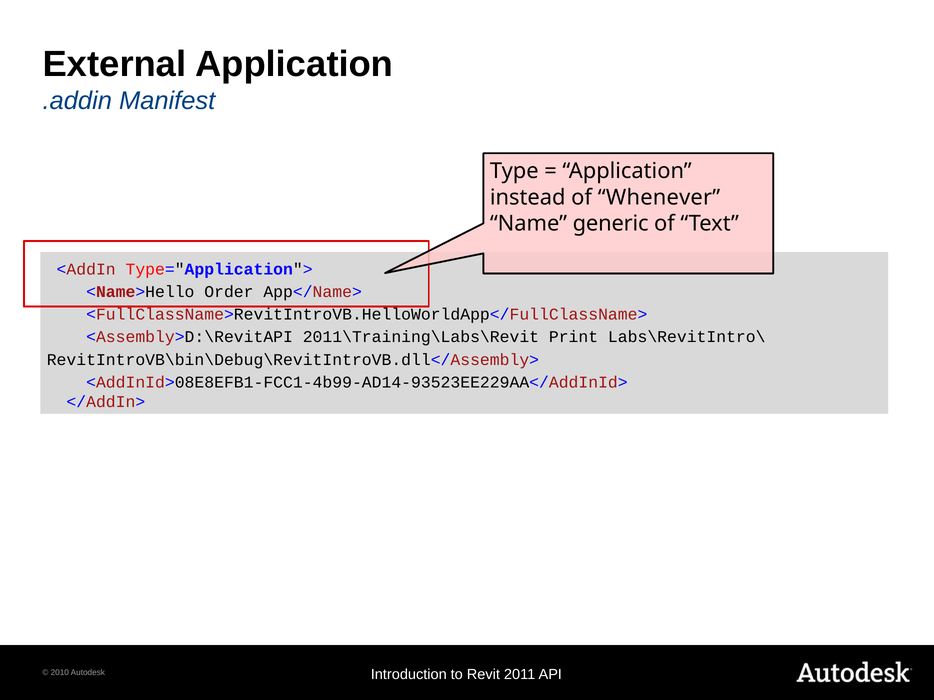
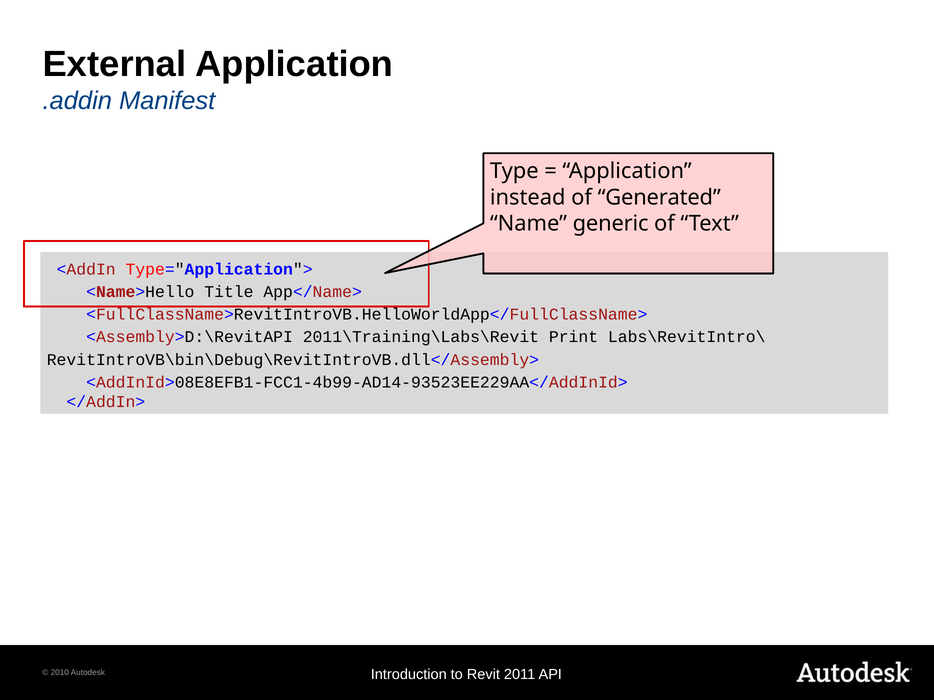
Whenever: Whenever -> Generated
Order: Order -> Title
